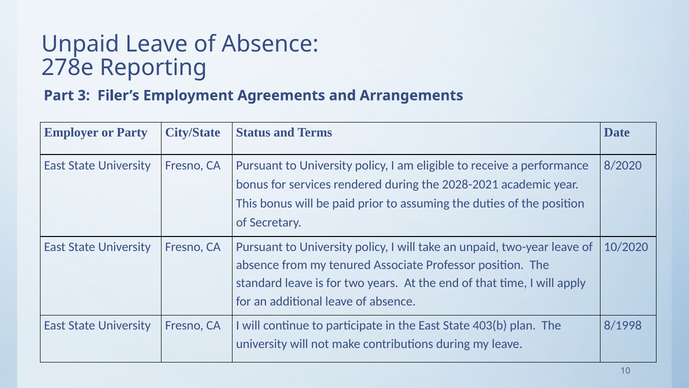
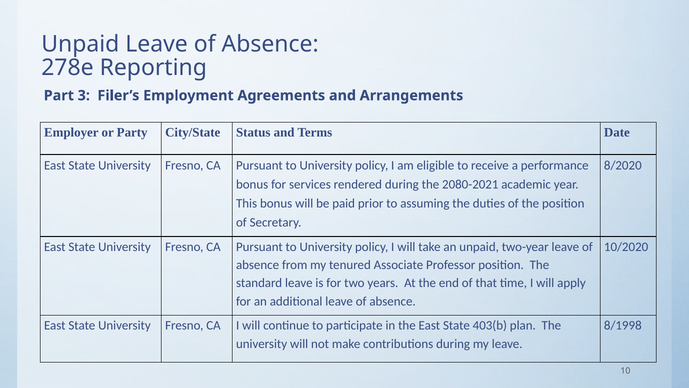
2028-2021: 2028-2021 -> 2080-2021
